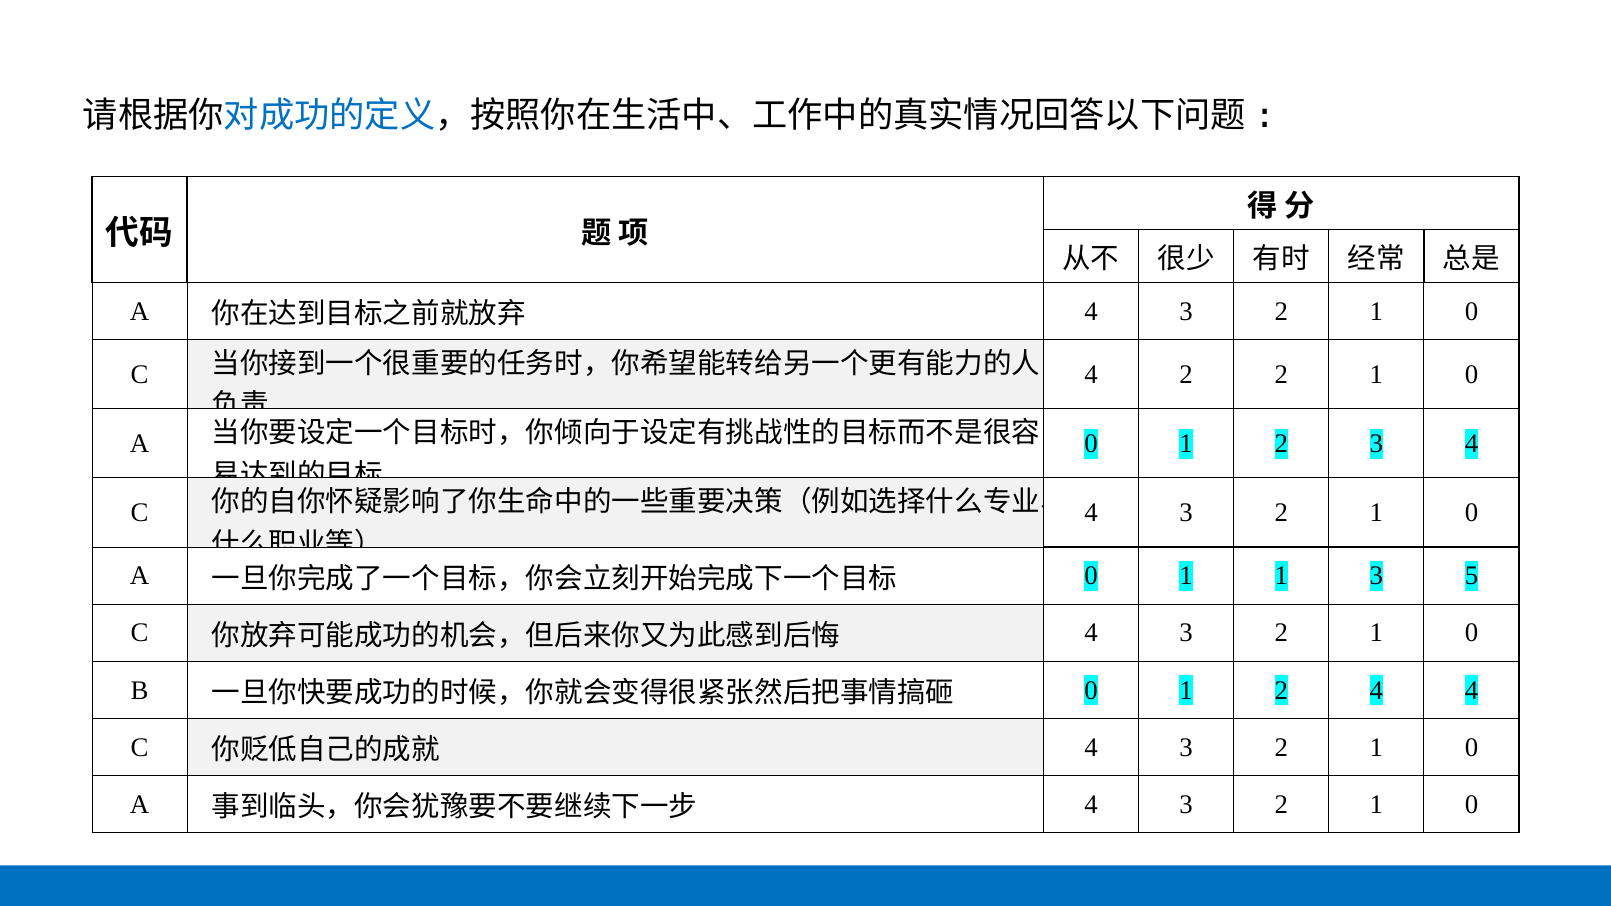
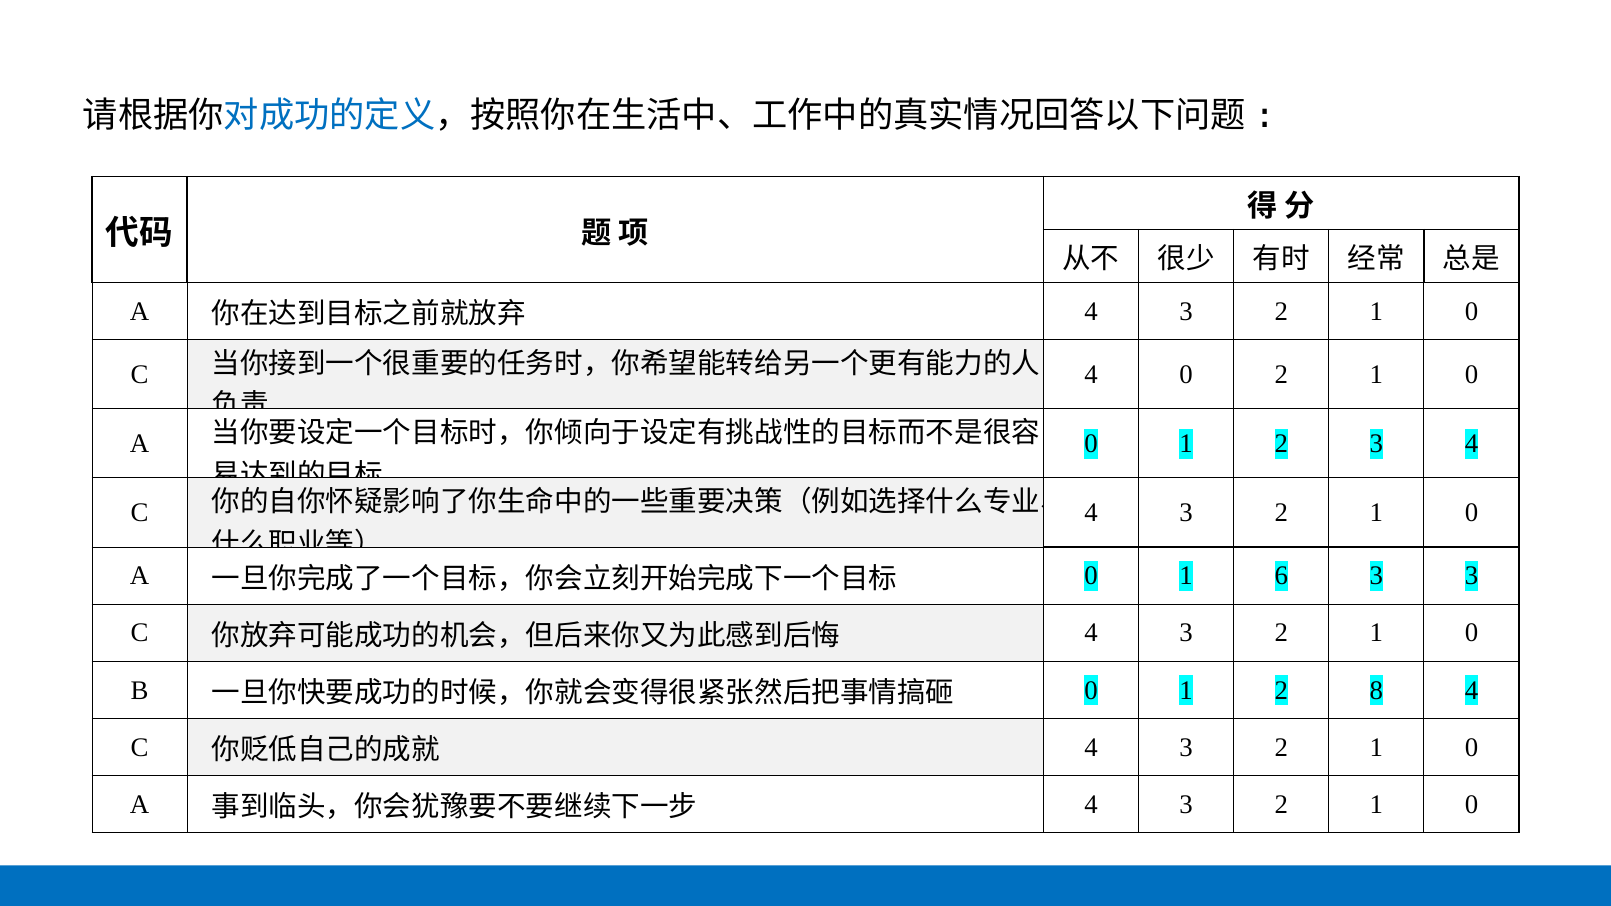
4 2: 2 -> 0
1 1: 1 -> 6
3 5: 5 -> 3
2 4: 4 -> 8
